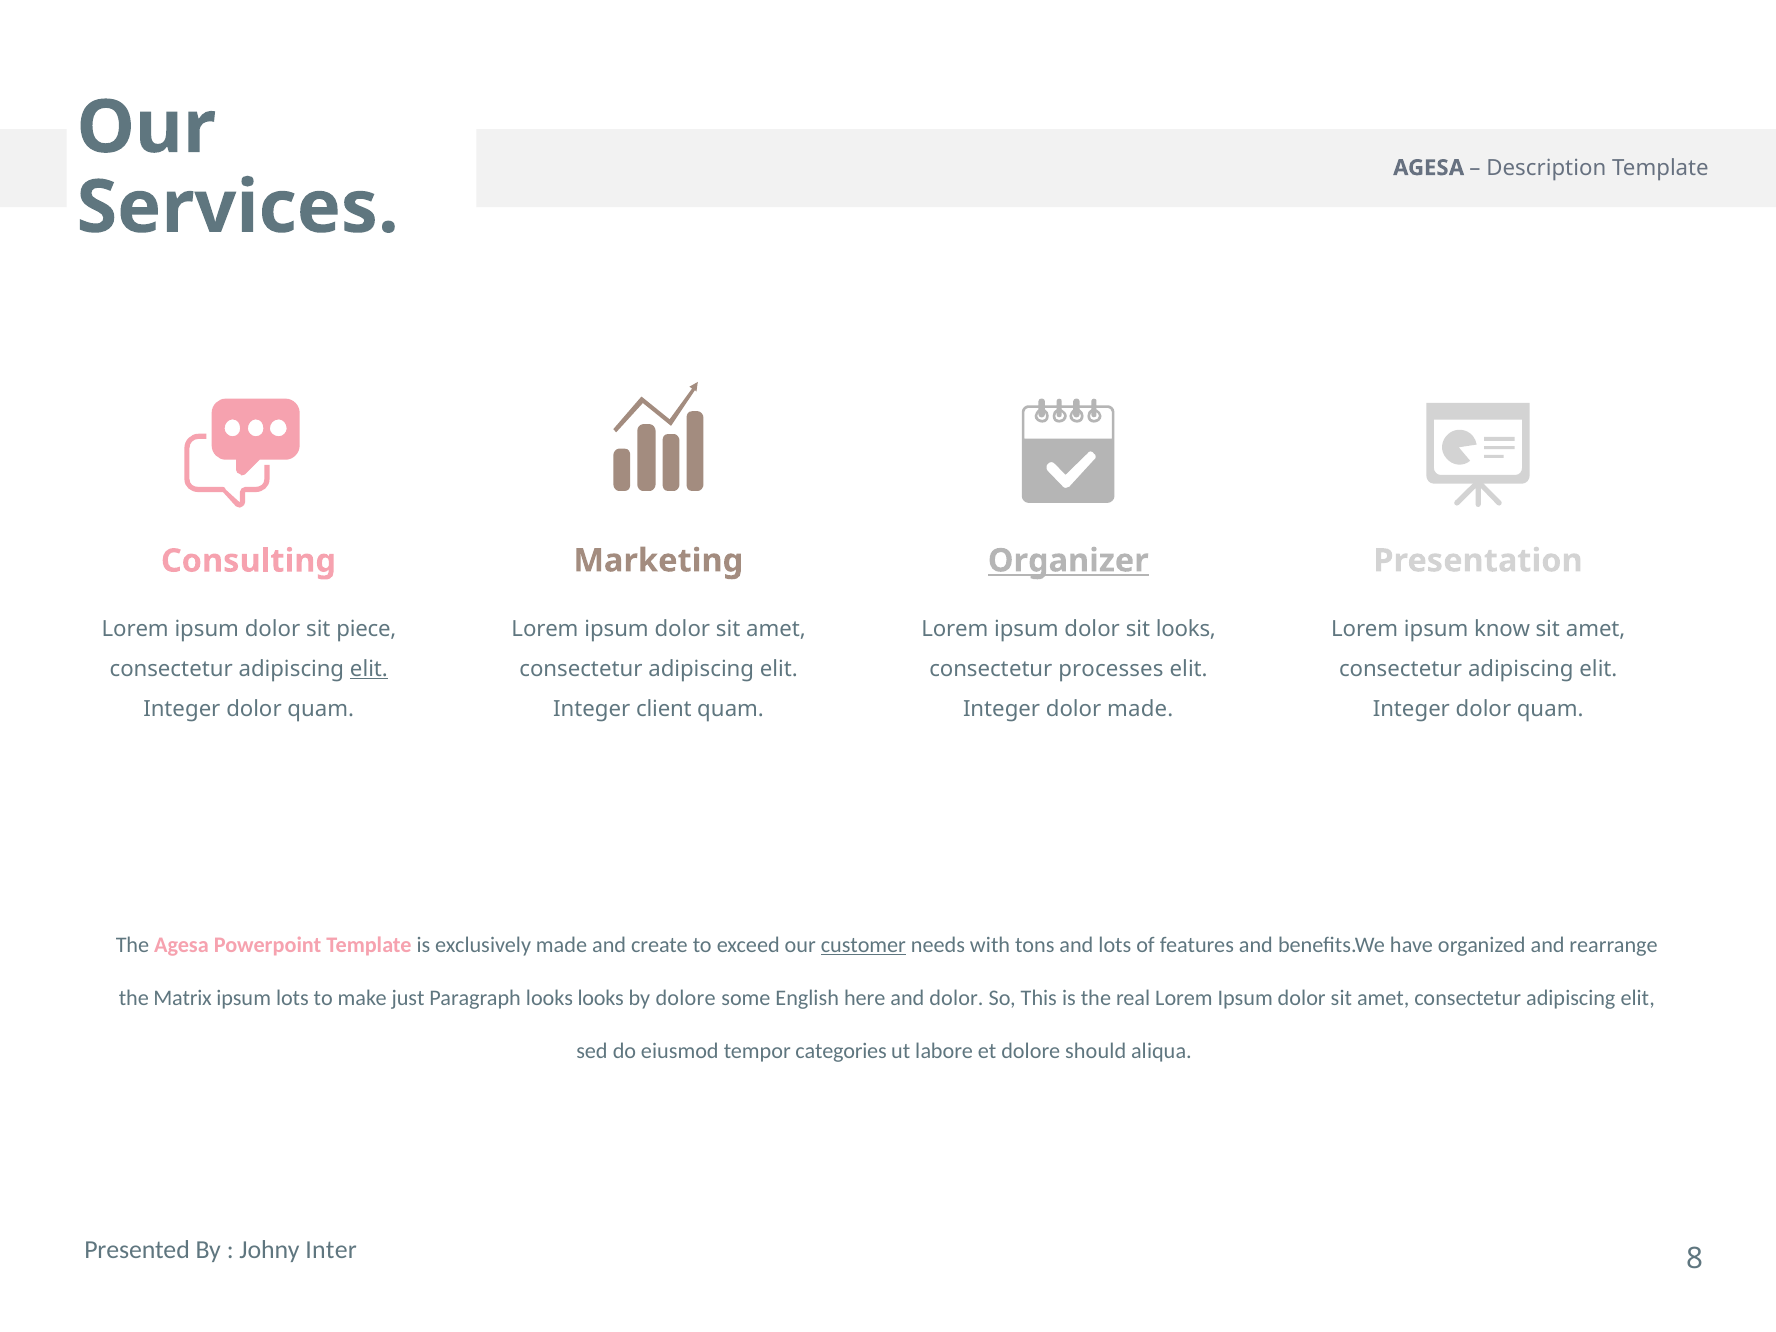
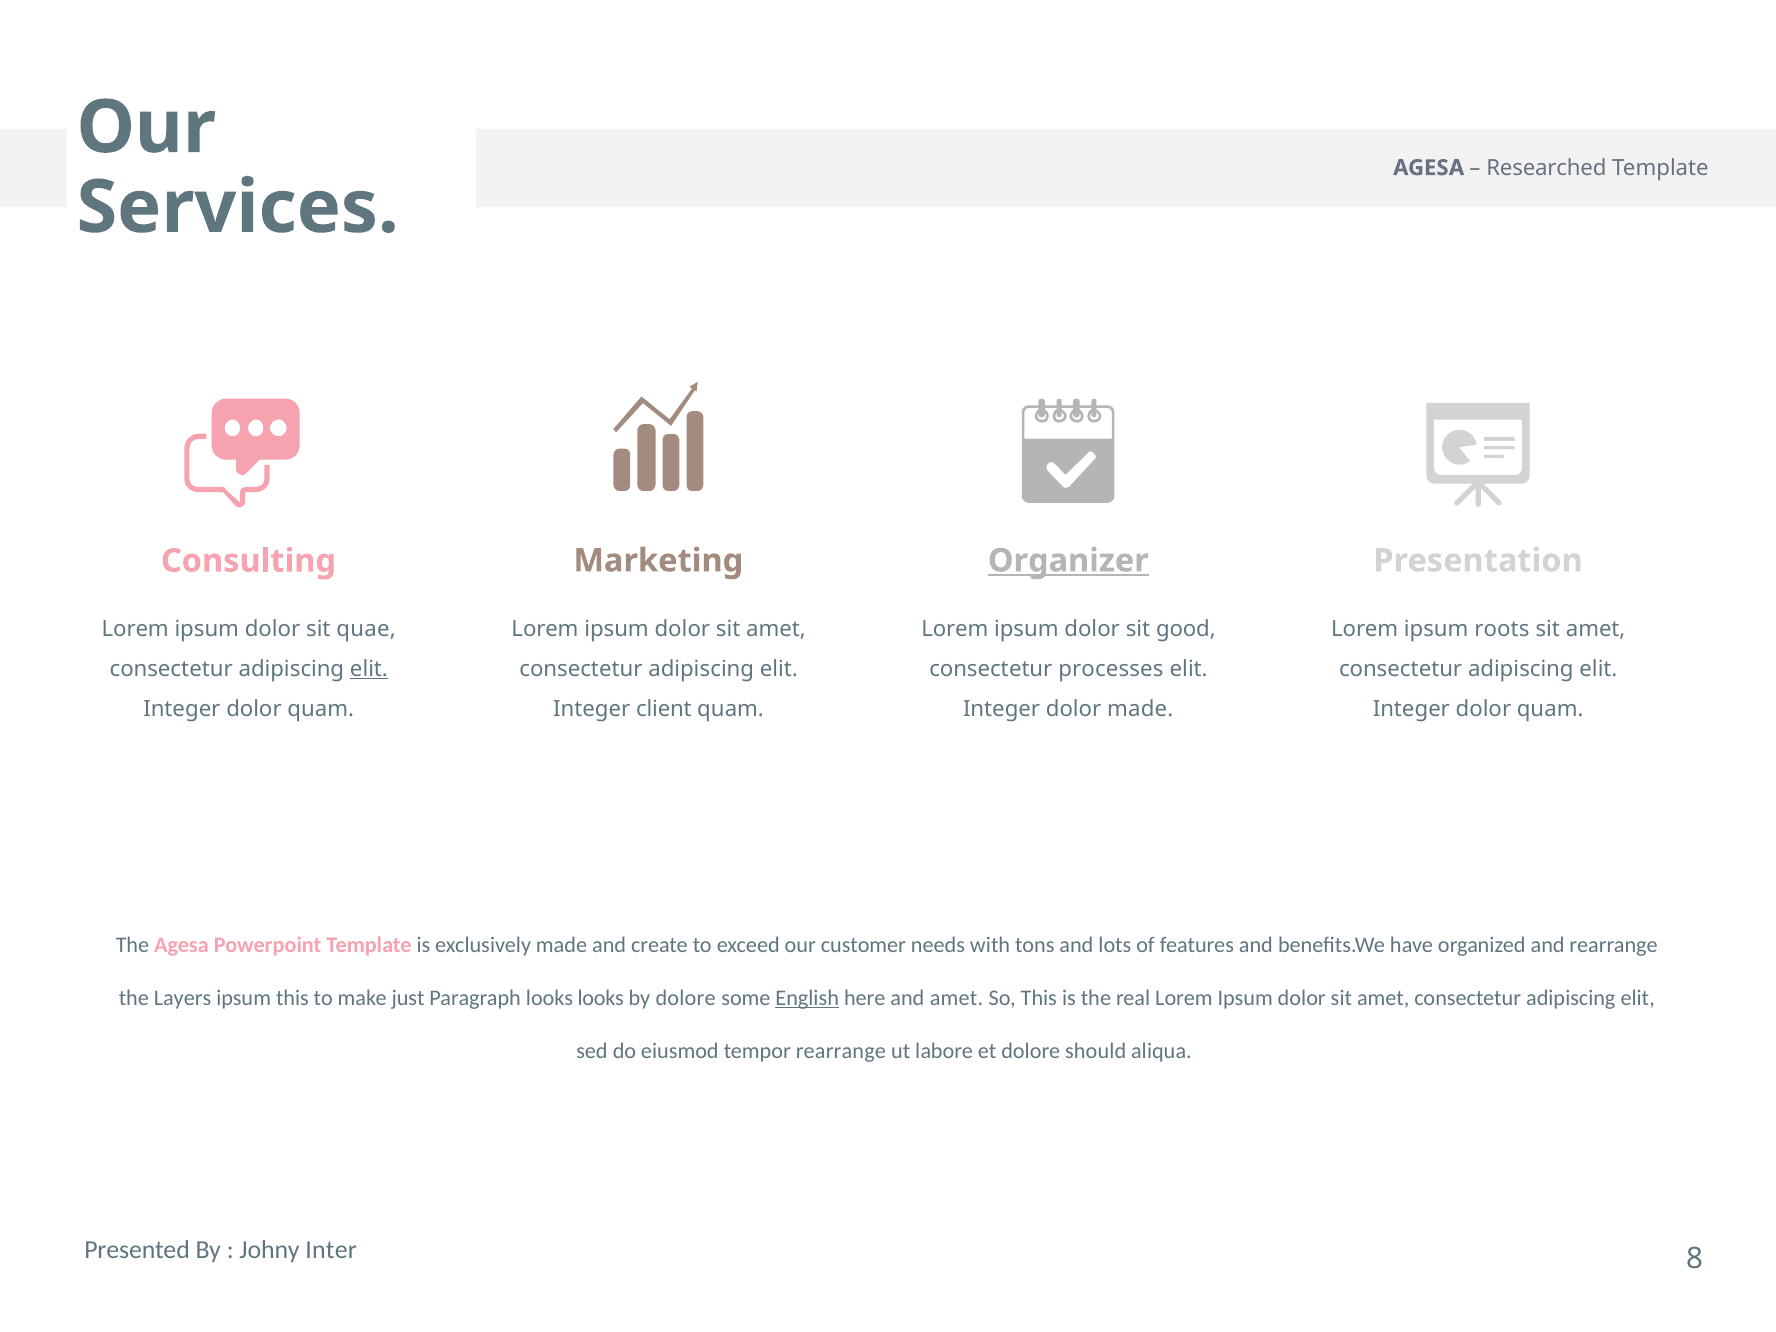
Description: Description -> Researched
piece: piece -> quae
sit looks: looks -> good
know: know -> roots
customer underline: present -> none
Matrix: Matrix -> Layers
ipsum lots: lots -> this
English underline: none -> present
and dolor: dolor -> amet
tempor categories: categories -> rearrange
